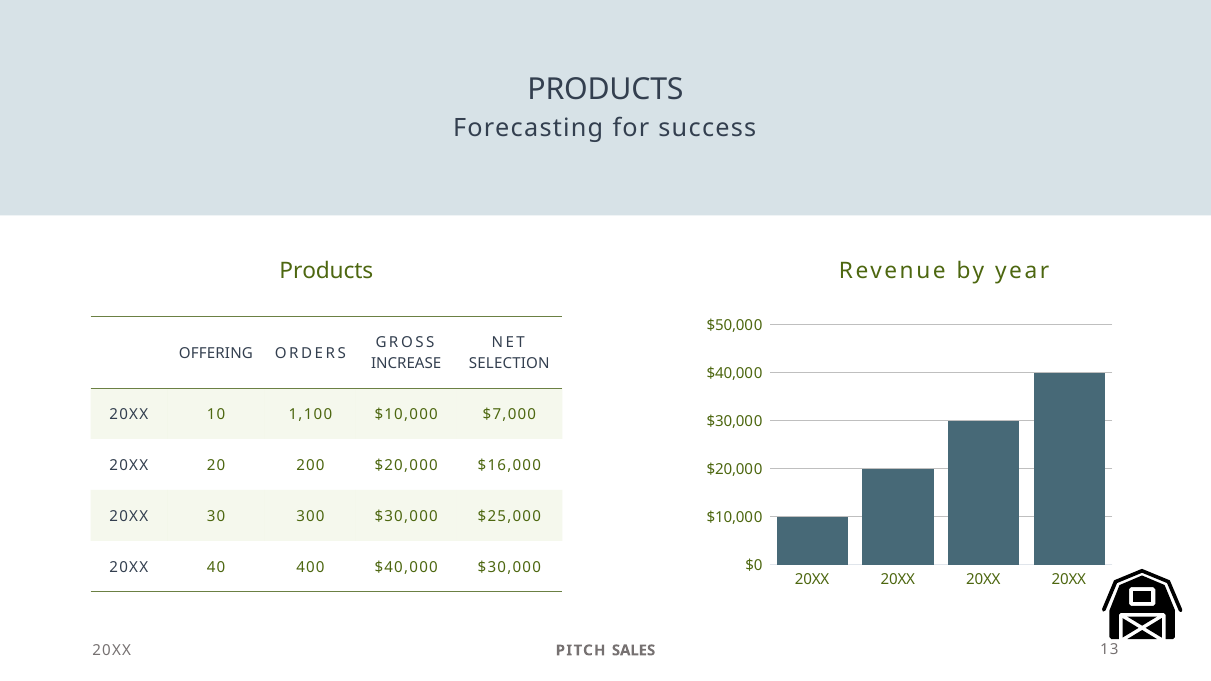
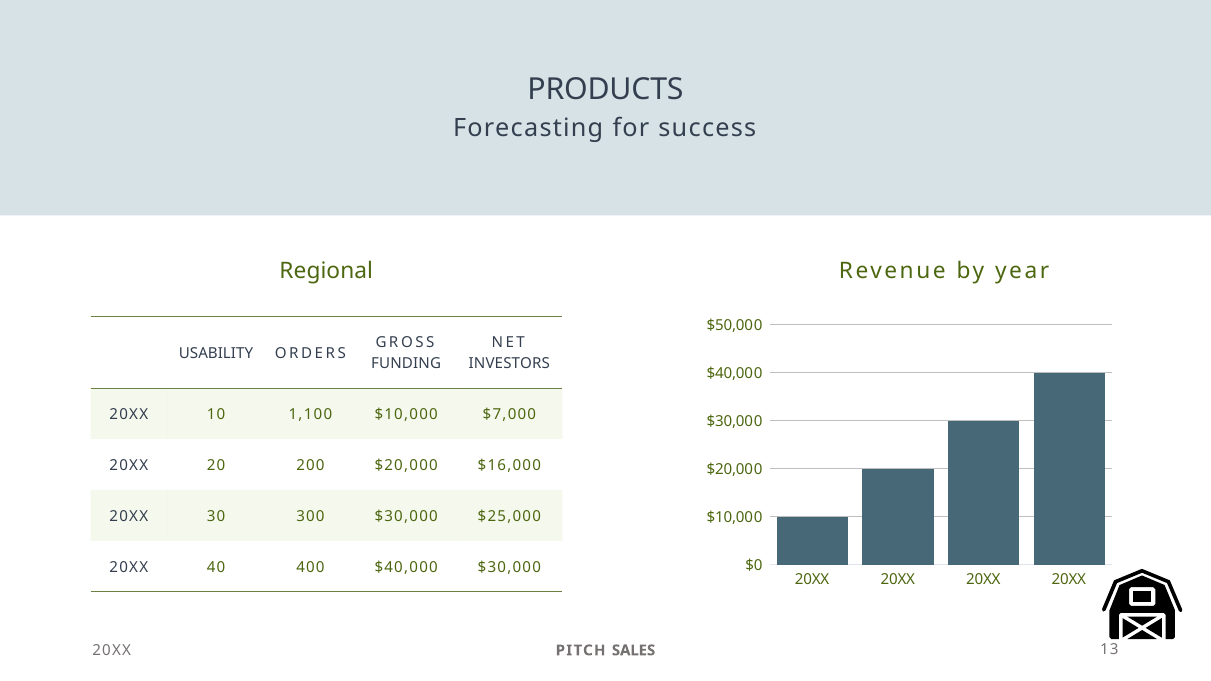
Products at (326, 271): Products -> Regional
OFFERING: OFFERING -> USABILITY
INCREASE: INCREASE -> FUNDING
SELECTION: SELECTION -> INVESTORS
